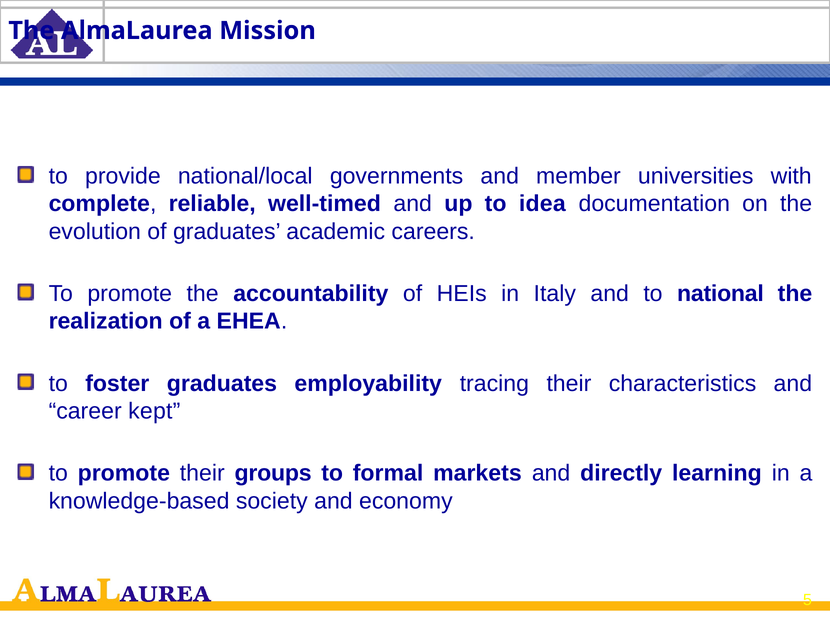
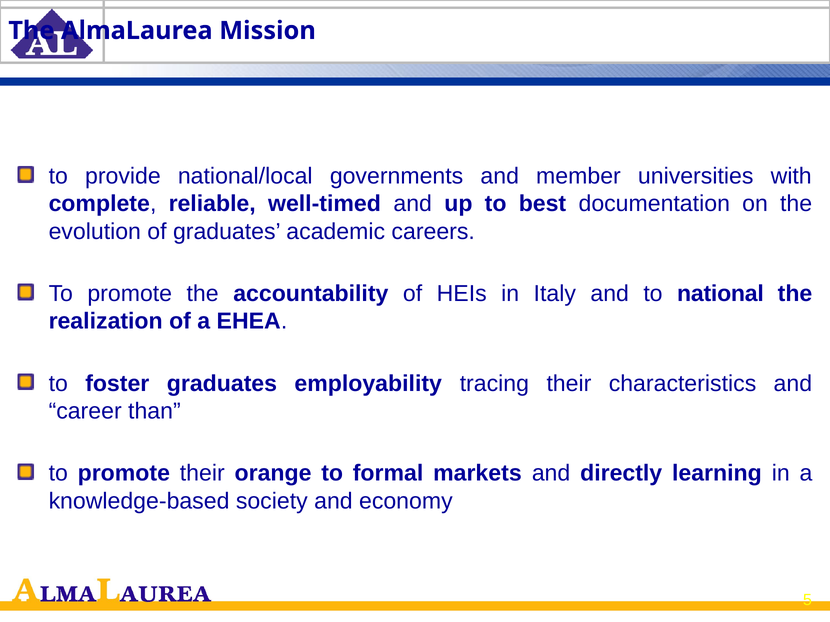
idea: idea -> best
kept: kept -> than
groups: groups -> orange
